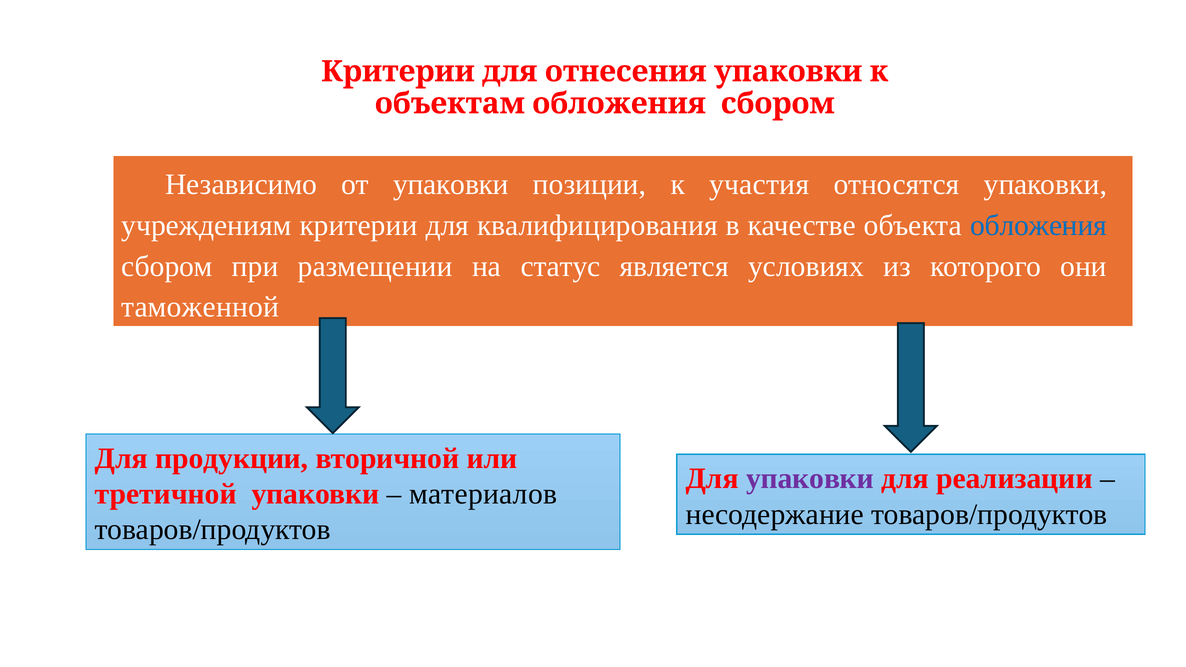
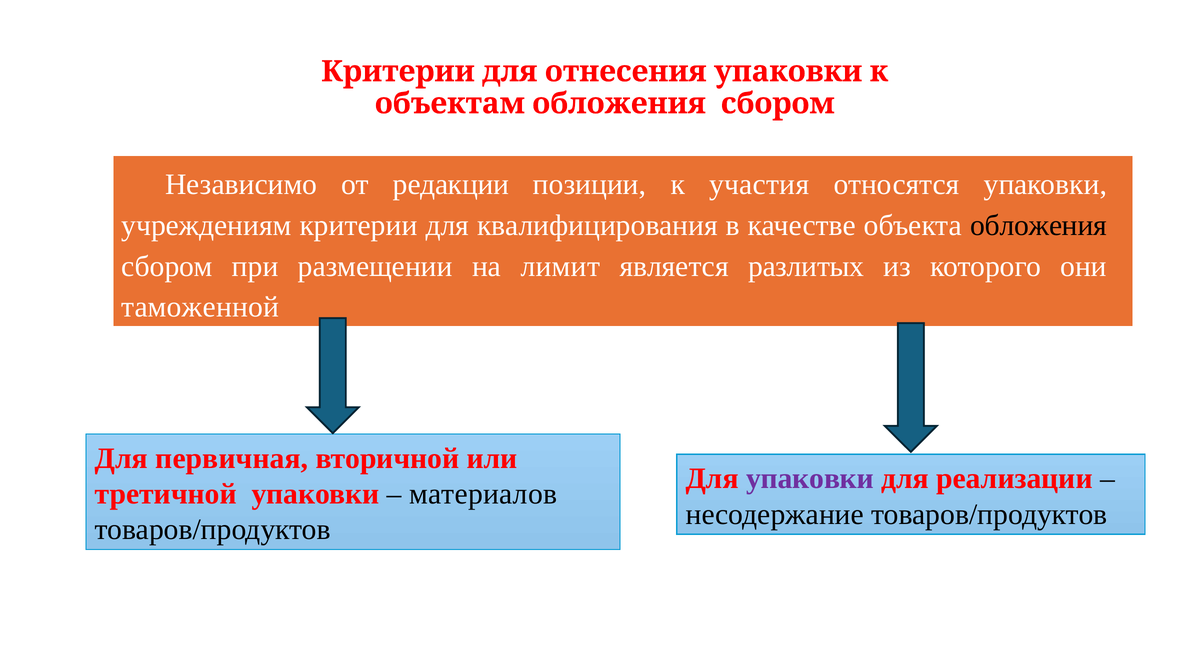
от упаковки: упаковки -> редакции
обложения colour: blue -> black
статус: статус -> лимит
условиях: условиях -> разлитых
продукции: продукции -> первичная
